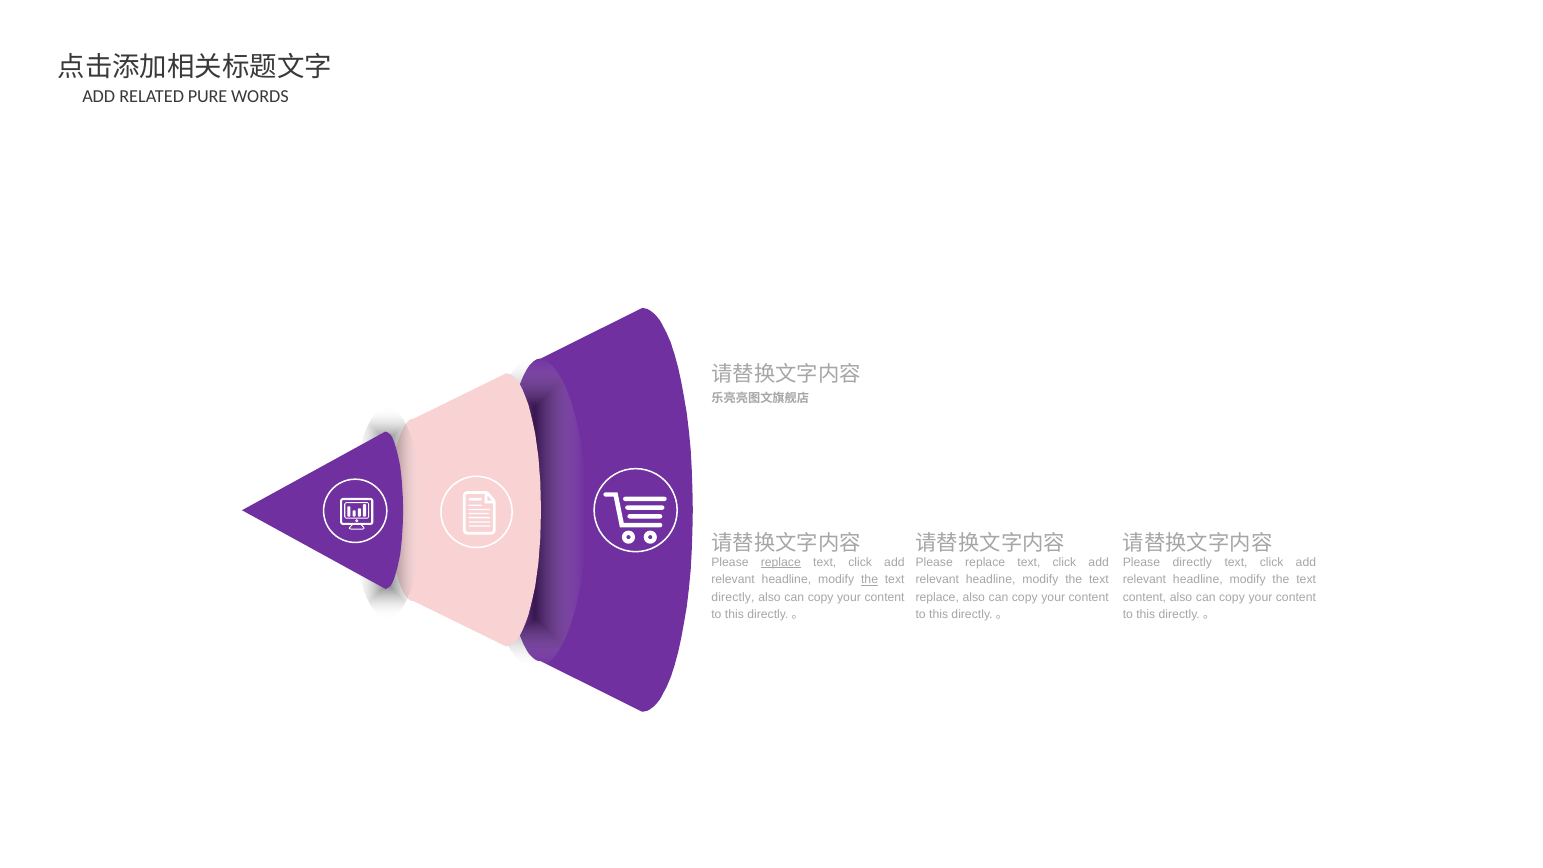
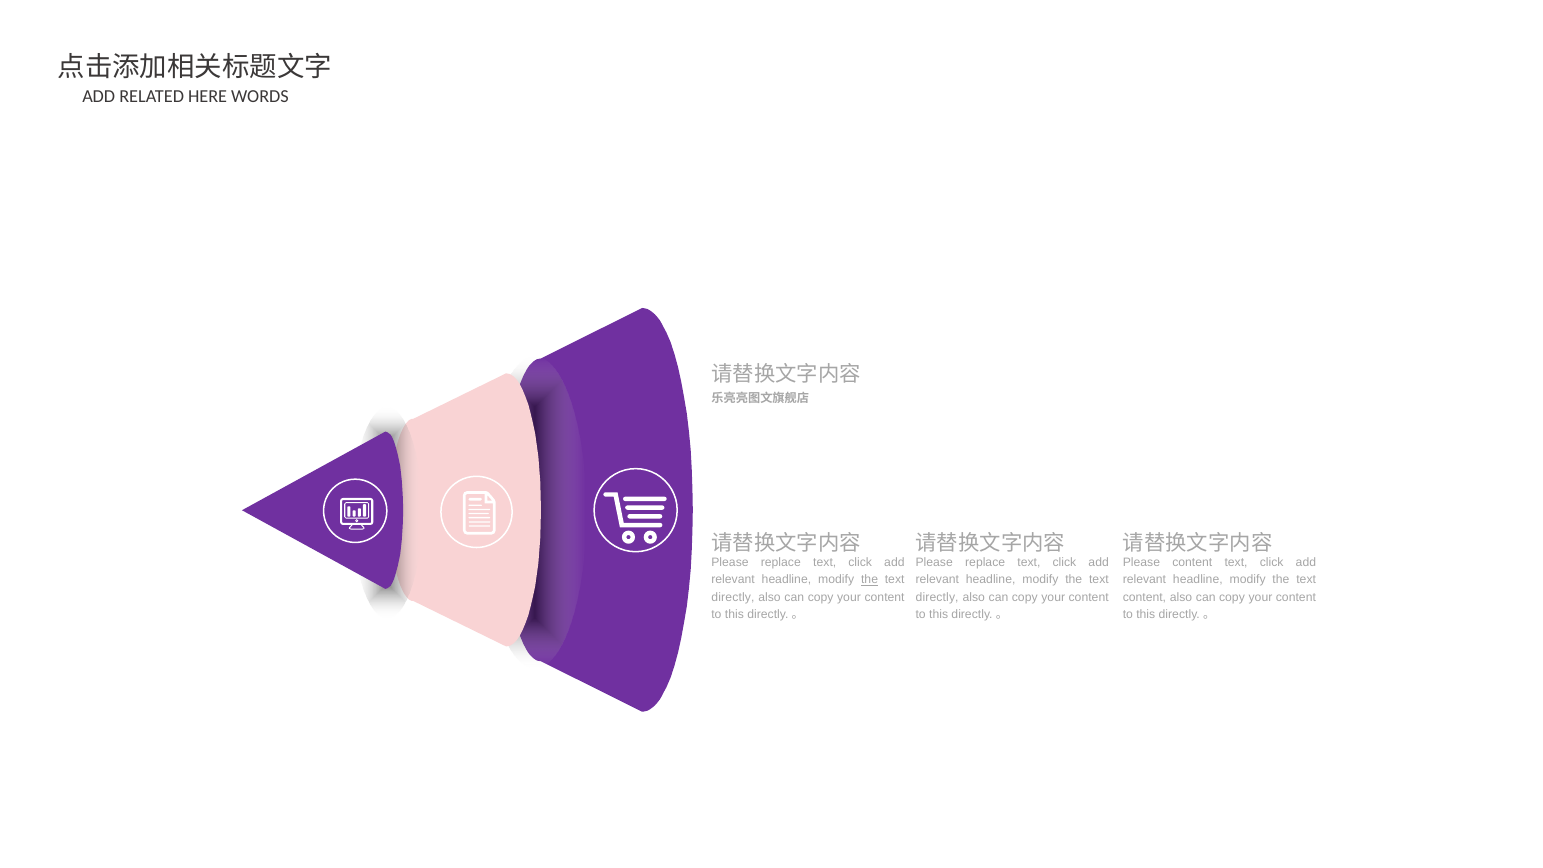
PURE: PURE -> HERE
replace at (781, 562) underline: present -> none
Please directly: directly -> content
replace at (937, 597): replace -> directly
